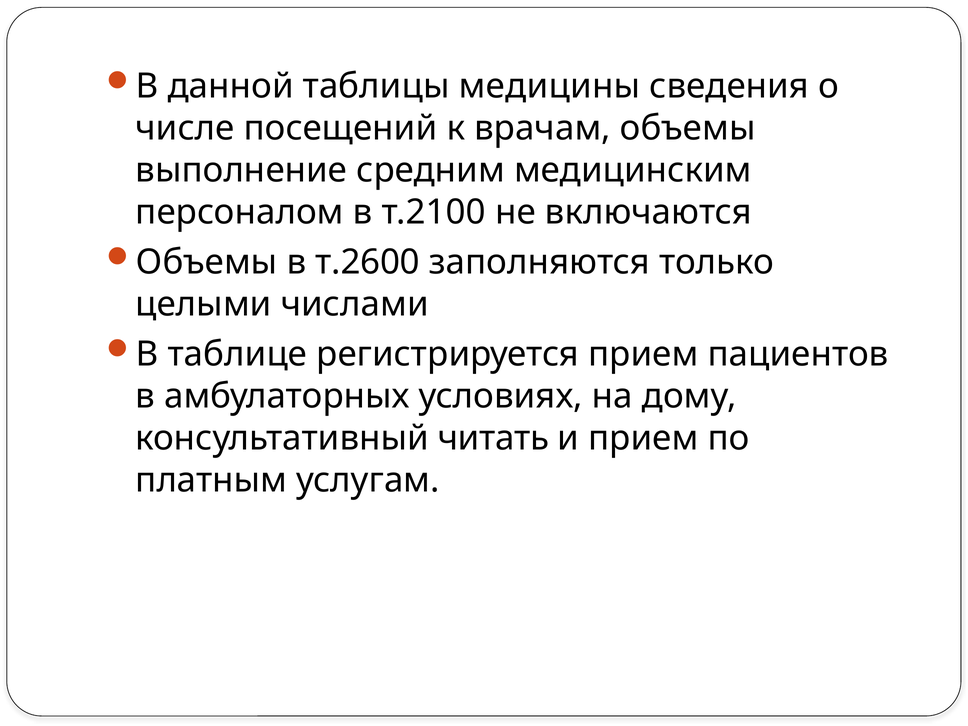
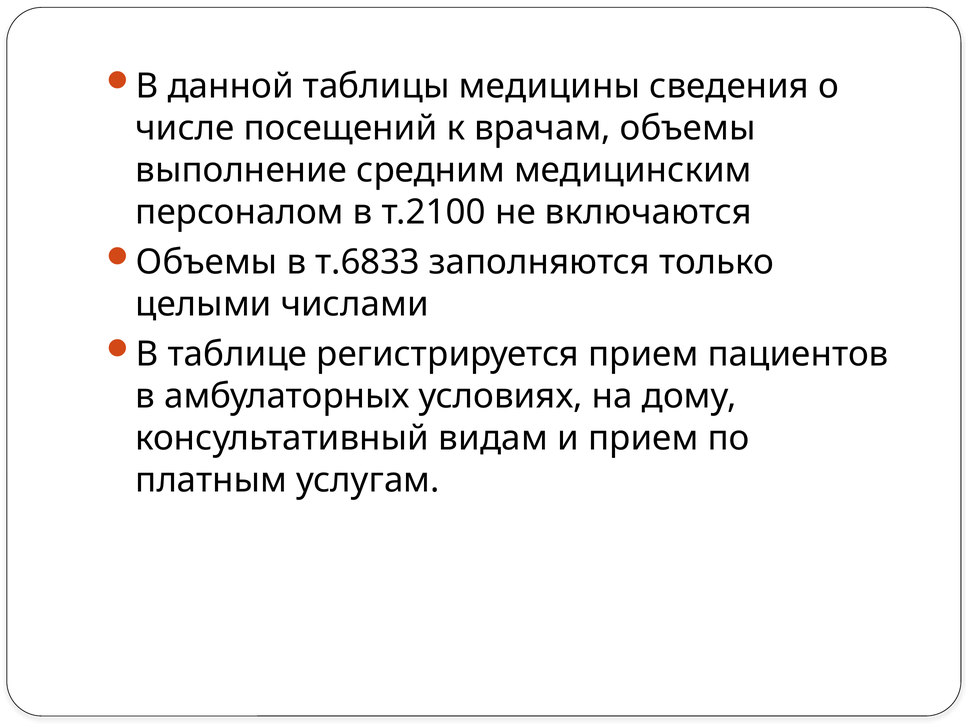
т.2600: т.2600 -> т.6833
читать: читать -> видам
